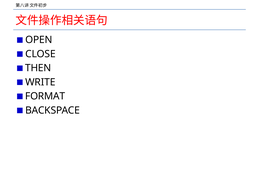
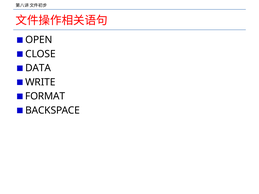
THEN: THEN -> DATA
